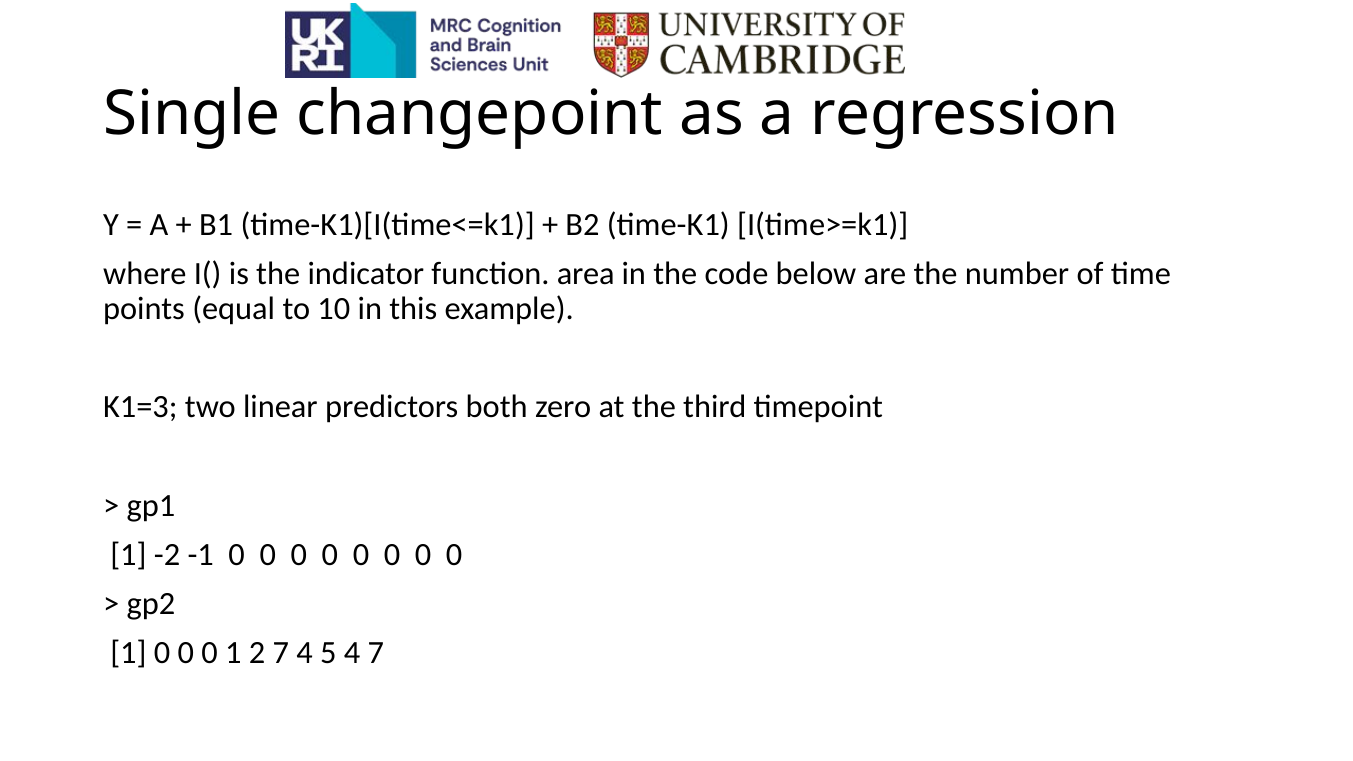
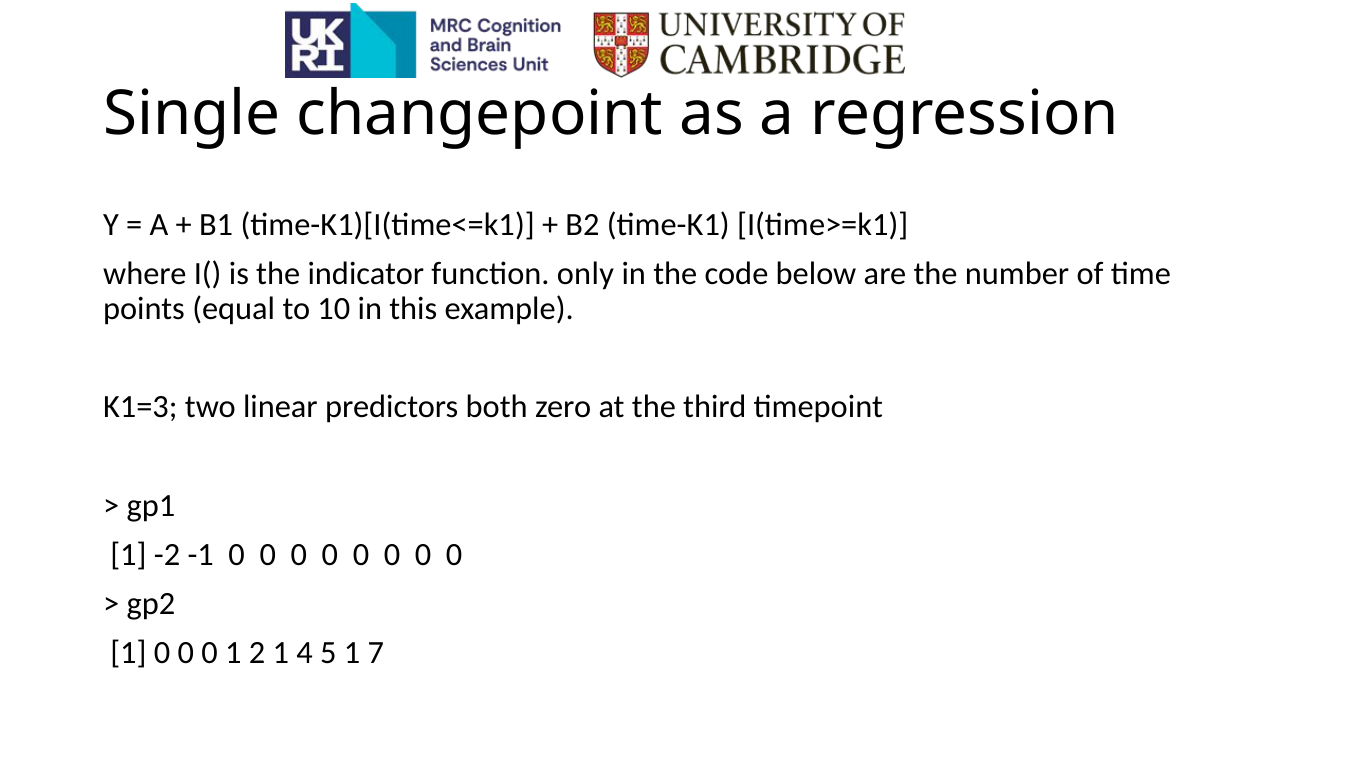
area: area -> only
2 7: 7 -> 1
5 4: 4 -> 1
